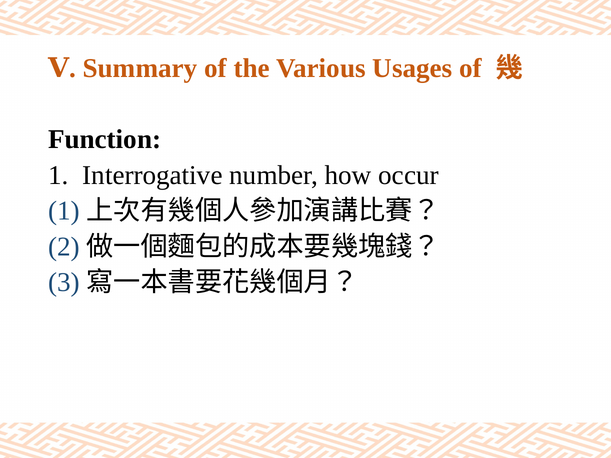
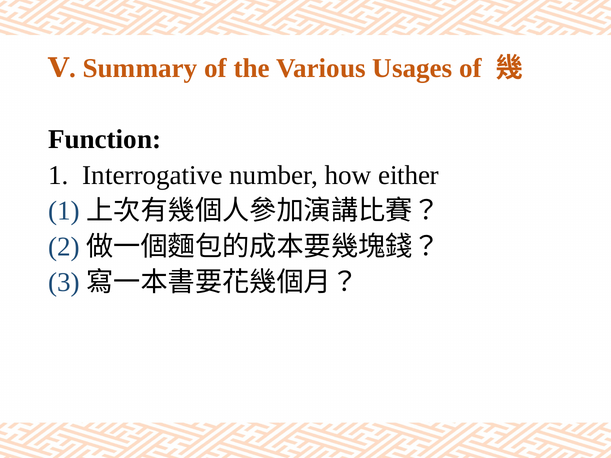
occur: occur -> either
